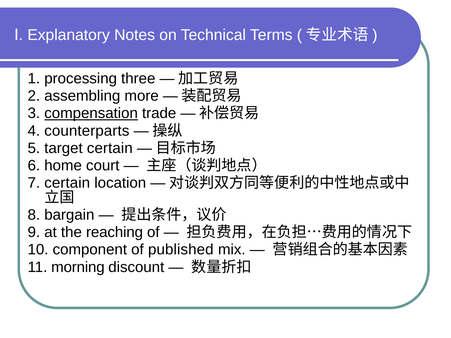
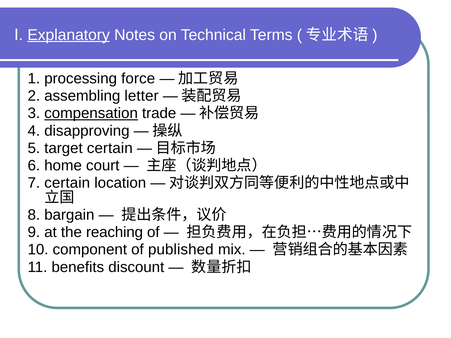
Explanatory underline: none -> present
three: three -> force
more: more -> letter
counterparts: counterparts -> disapproving
morning: morning -> benefits
